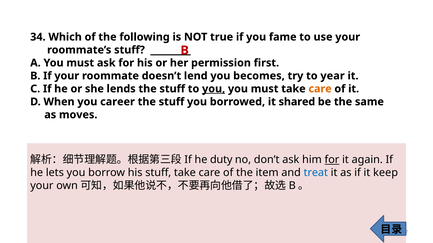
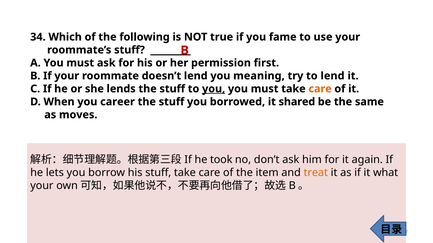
becomes: becomes -> meaning
to year: year -> lend
duty: duty -> took
for at (332, 160) underline: present -> none
treat colour: blue -> orange
keep: keep -> what
